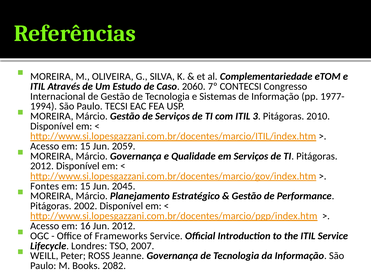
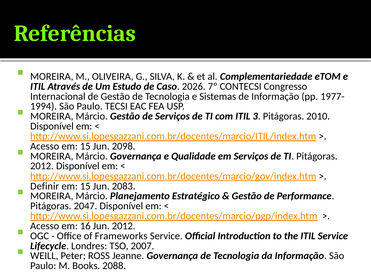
2060: 2060 -> 2026
2059: 2059 -> 2098
Fontes: Fontes -> Definir
2045: 2045 -> 2083
2002: 2002 -> 2047
2082: 2082 -> 2088
